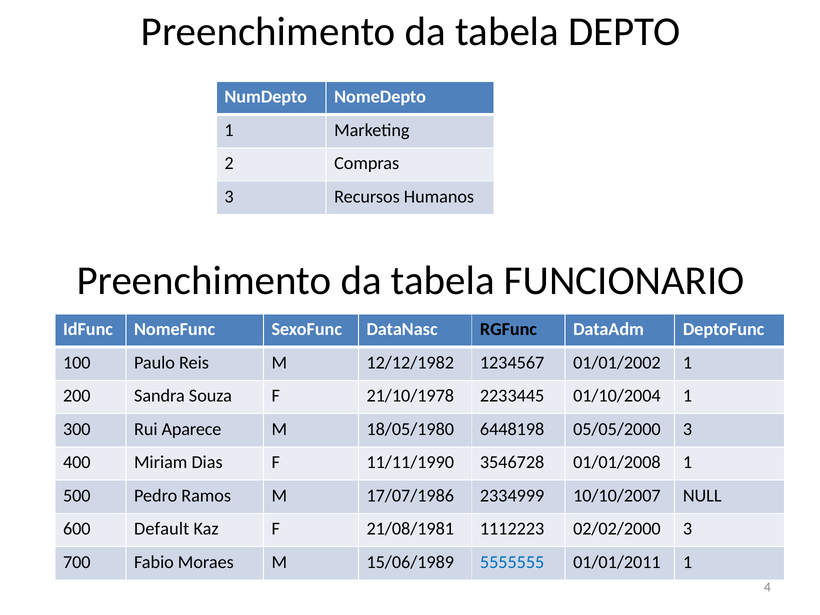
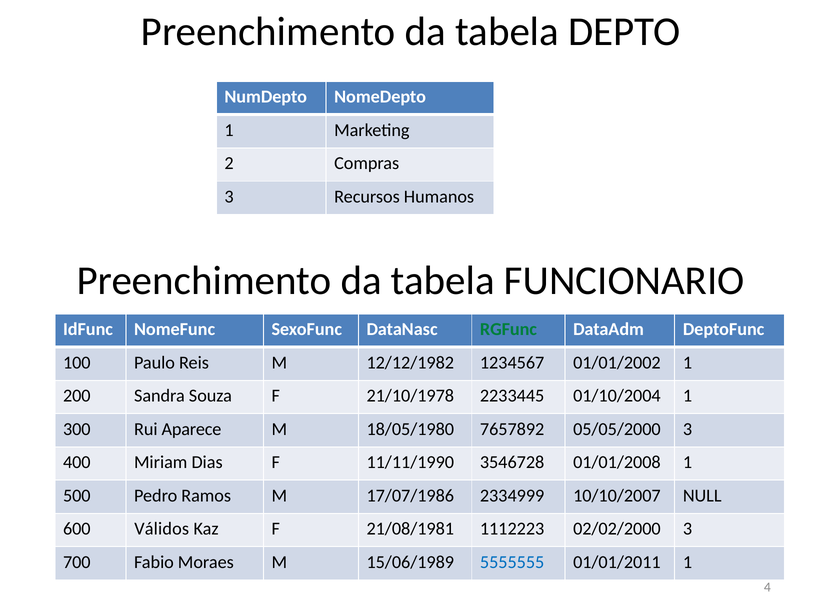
RGFunc colour: black -> green
6448198: 6448198 -> 7657892
Default: Default -> Válidos
